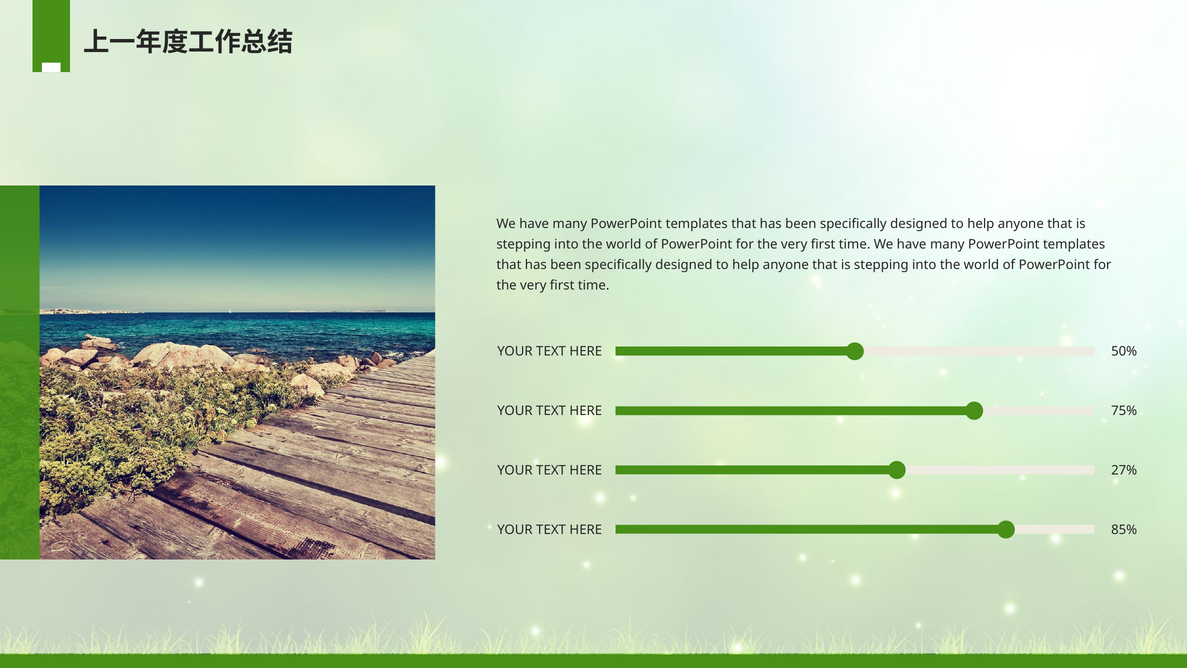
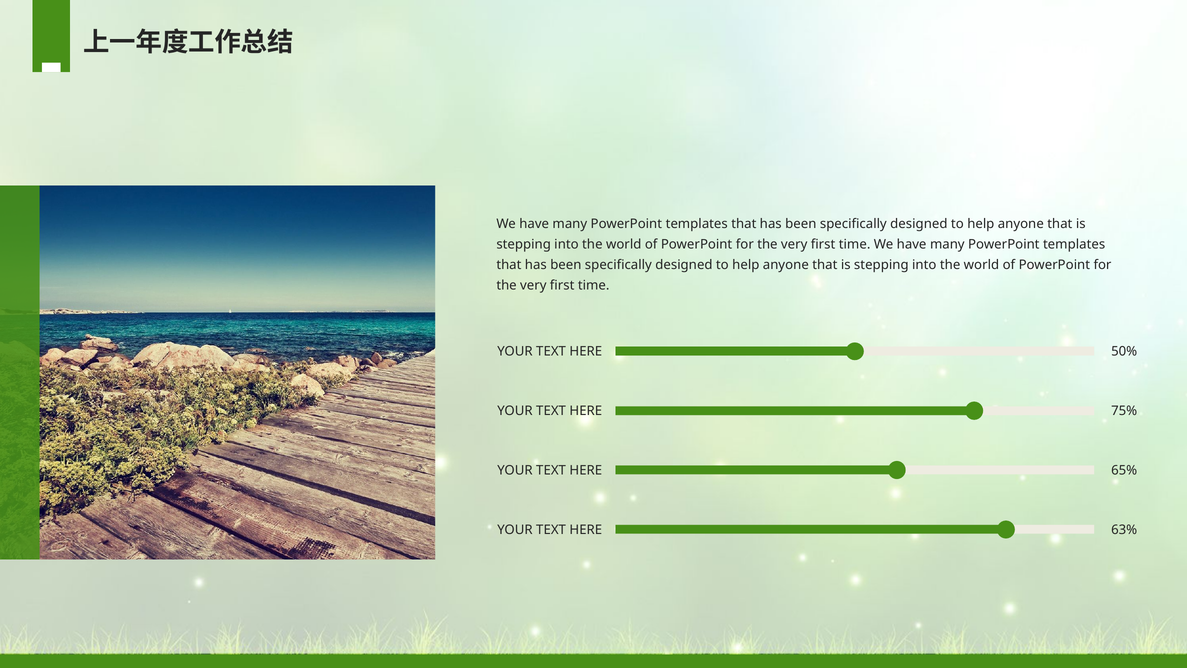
27%: 27% -> 65%
85%: 85% -> 63%
